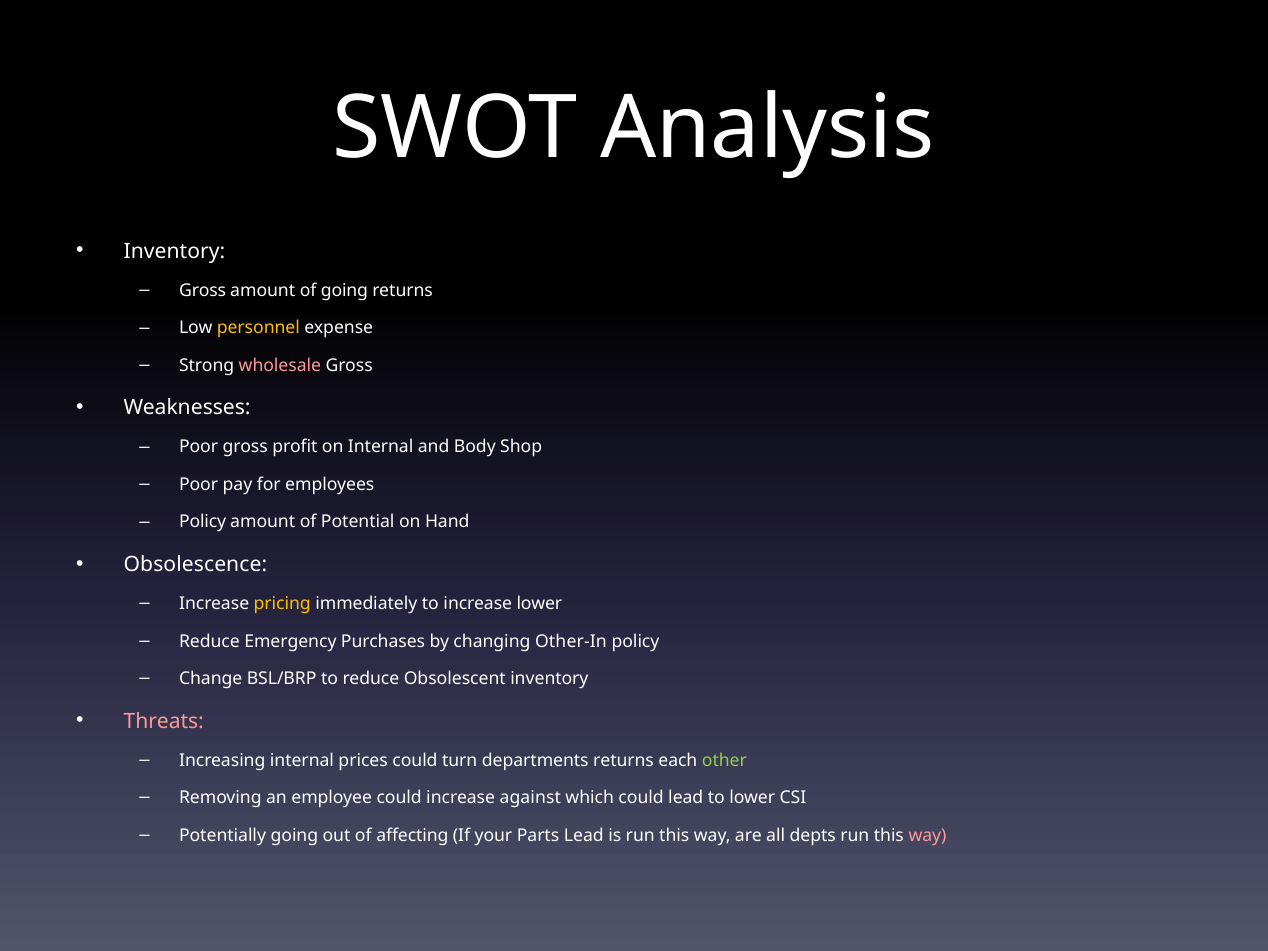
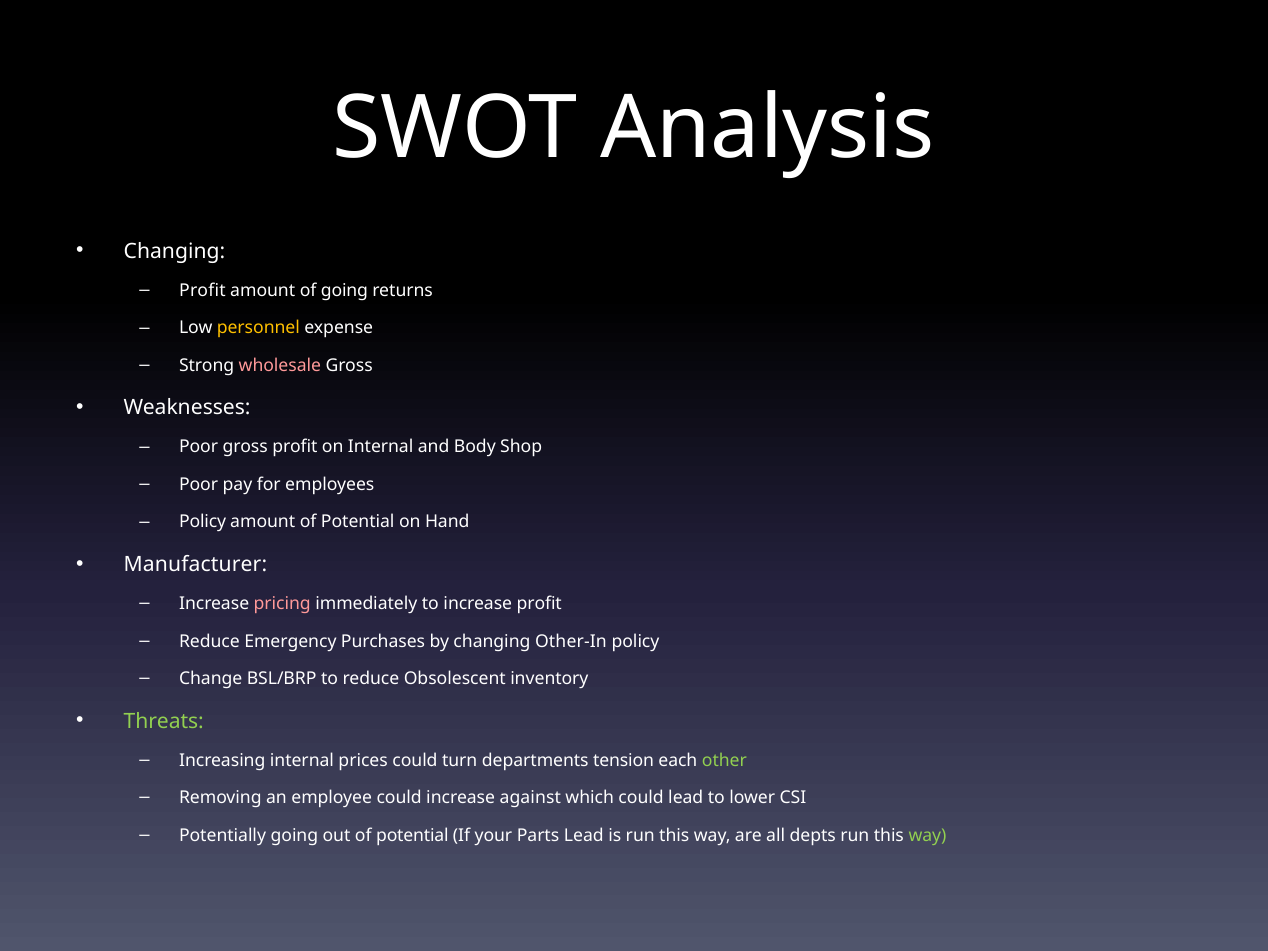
Inventory at (174, 251): Inventory -> Changing
Gross at (203, 290): Gross -> Profit
Obsolescence: Obsolescence -> Manufacturer
pricing colour: yellow -> pink
increase lower: lower -> profit
Threats colour: pink -> light green
departments returns: returns -> tension
out of affecting: affecting -> potential
way at (927, 835) colour: pink -> light green
